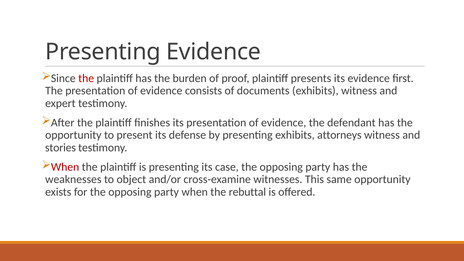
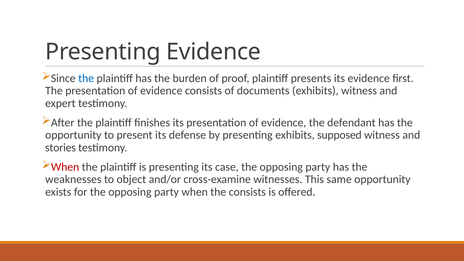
the at (86, 78) colour: red -> blue
attorneys: attorneys -> supposed
the rebuttal: rebuttal -> consists
